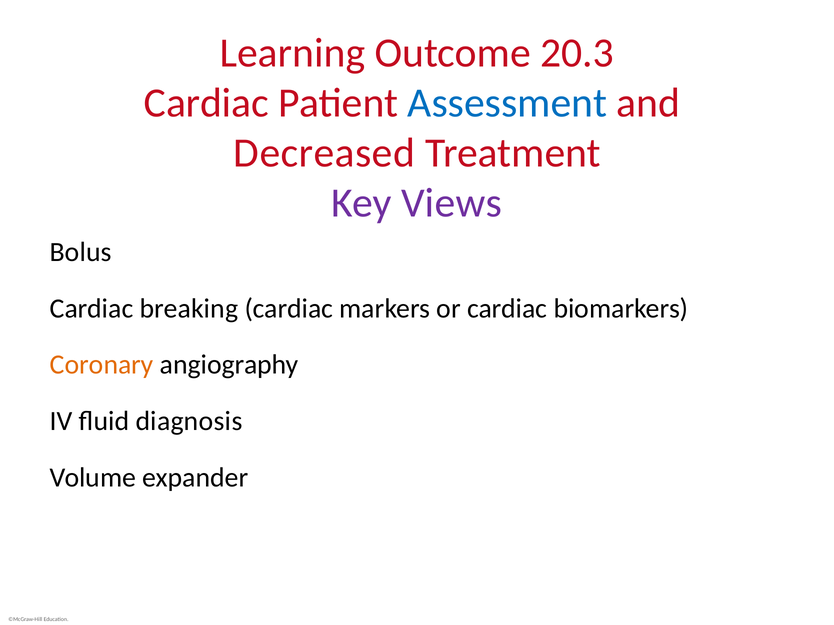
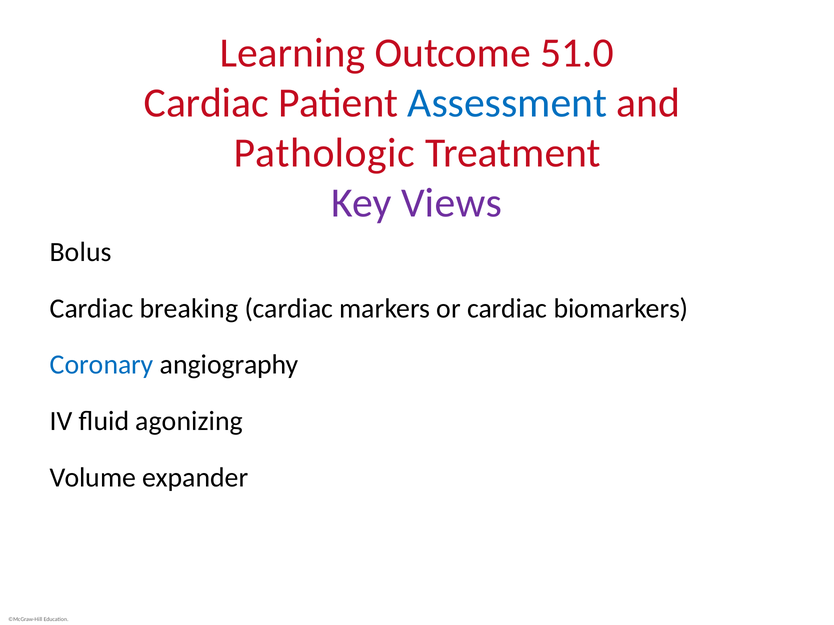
20.3: 20.3 -> 51.0
Decreased: Decreased -> Pathologic
Coronary colour: orange -> blue
diagnosis: diagnosis -> agonizing
